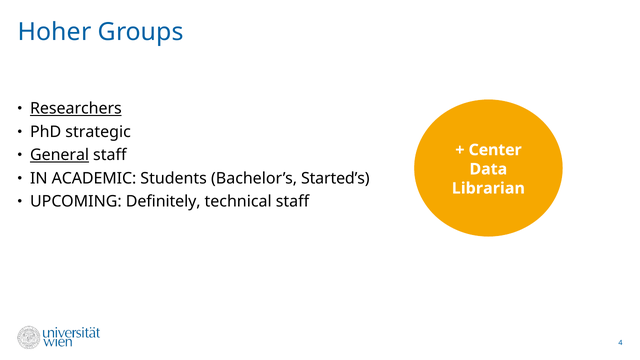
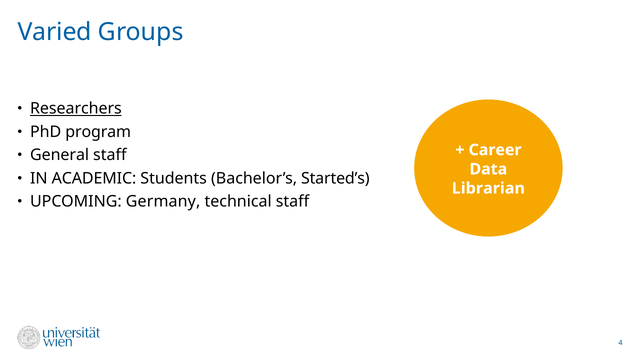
Hoher: Hoher -> Varied
strategic: strategic -> program
Center: Center -> Career
General underline: present -> none
Definitely: Definitely -> Germany
